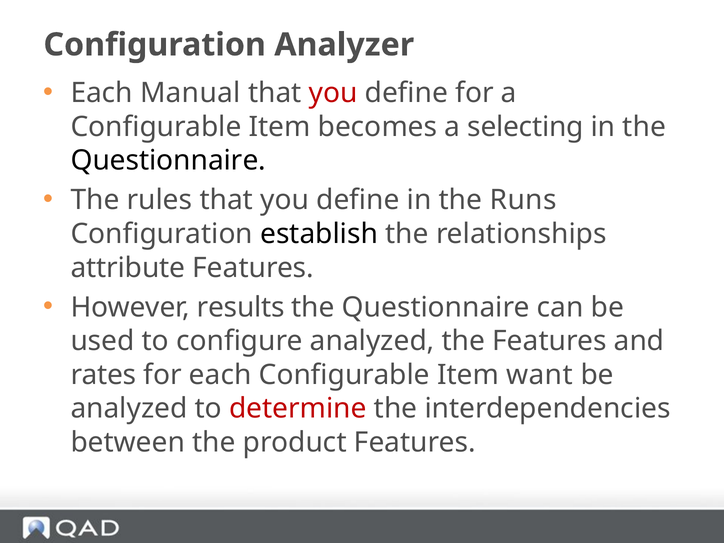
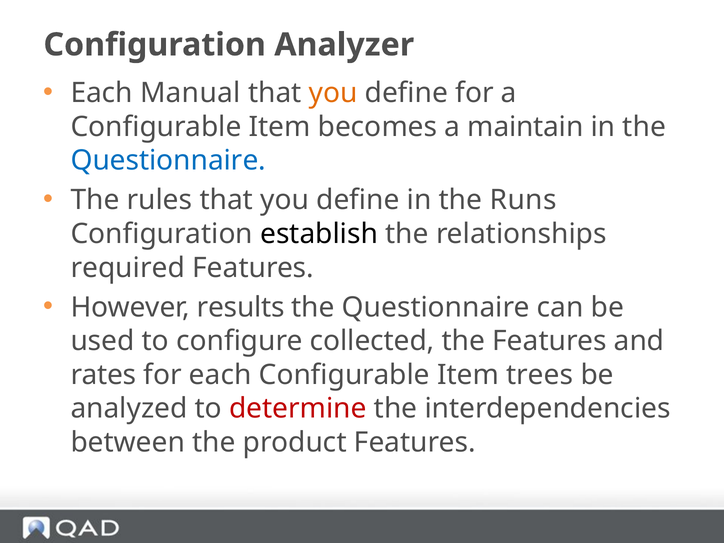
you at (333, 93) colour: red -> orange
selecting: selecting -> maintain
Questionnaire at (168, 161) colour: black -> blue
attribute: attribute -> required
configure analyzed: analyzed -> collected
want: want -> trees
